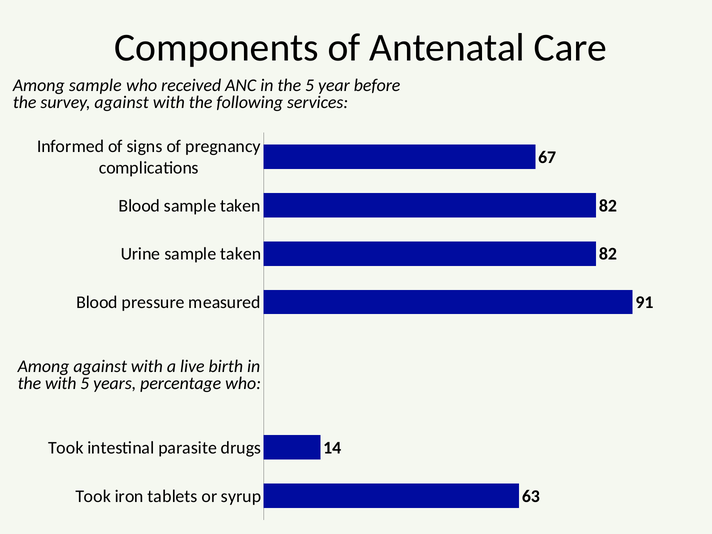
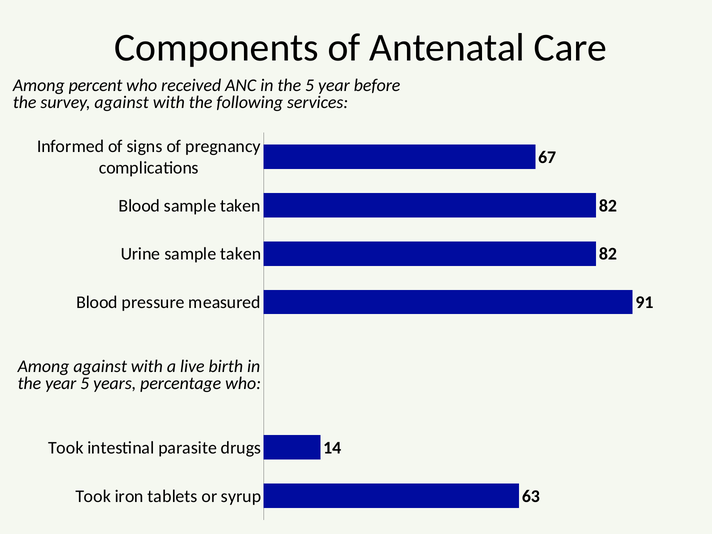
Among sample: sample -> percent
the with: with -> year
